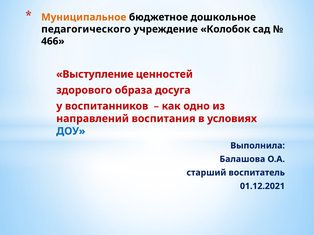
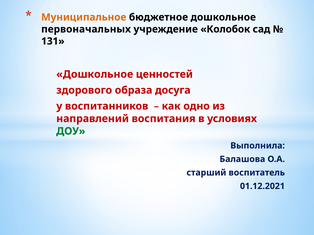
педагогического: педагогического -> первоначальных
466: 466 -> 131
Выступление at (95, 74): Выступление -> Дошкольное
ДОУ colour: blue -> green
